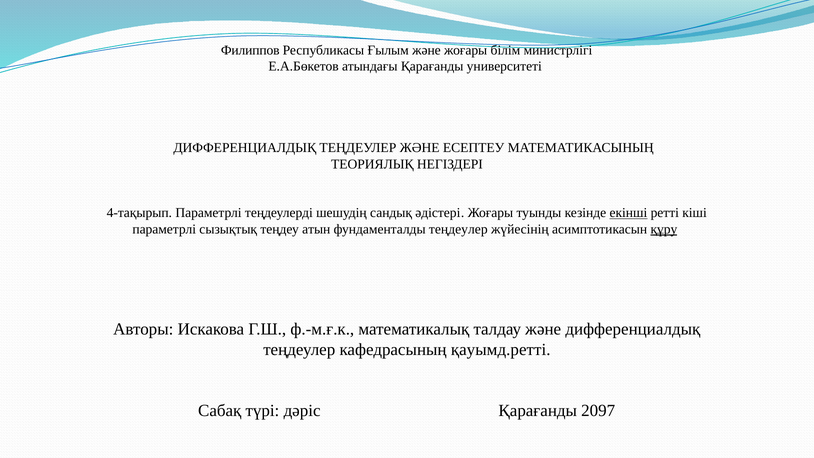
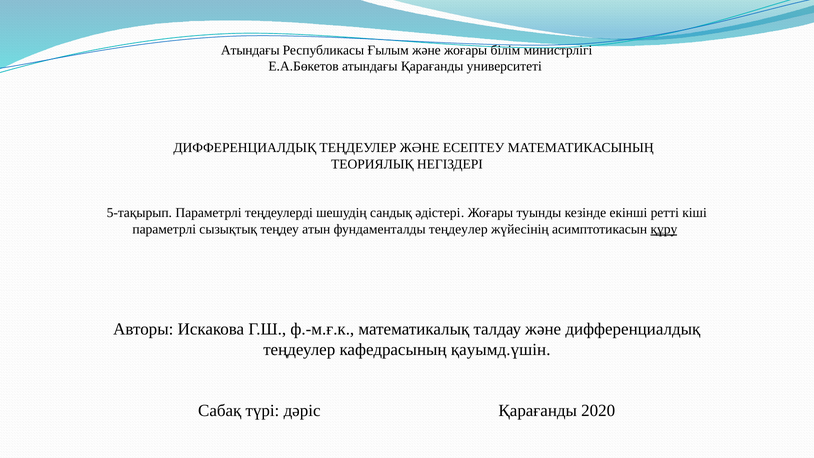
Филиппов at (250, 50): Филиппов -> Атындағы
4-тақырып: 4-тақырып -> 5-тақырып
екінші underline: present -> none
қауымд.ретті: қауымд.ретті -> қауымд.үшін
2097: 2097 -> 2020
